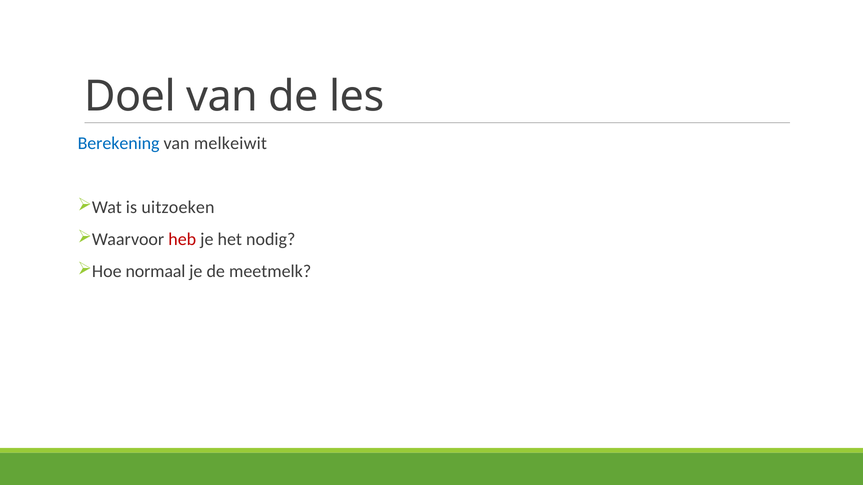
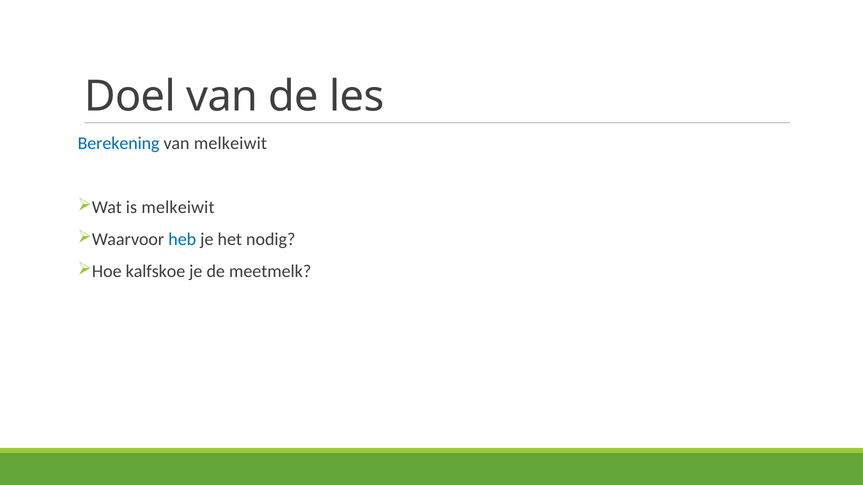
is uitzoeken: uitzoeken -> melkeiwit
heb colour: red -> blue
normaal: normaal -> kalfskoe
